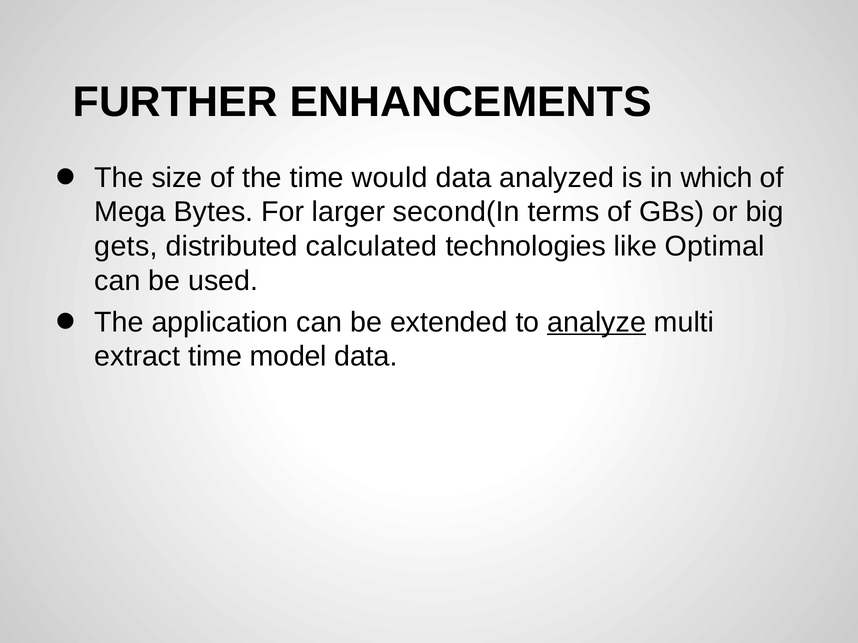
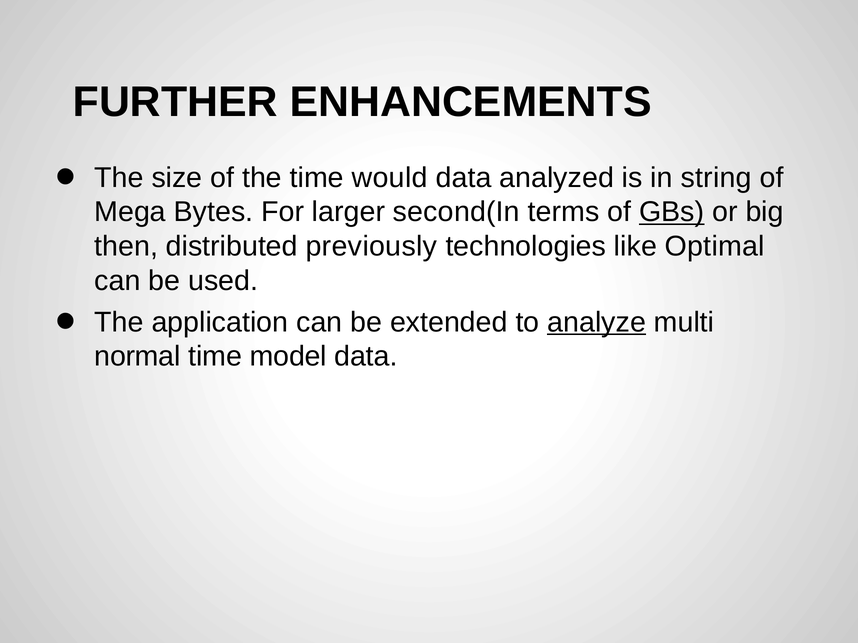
which: which -> string
GBs underline: none -> present
gets: gets -> then
calculated: calculated -> previously
extract: extract -> normal
